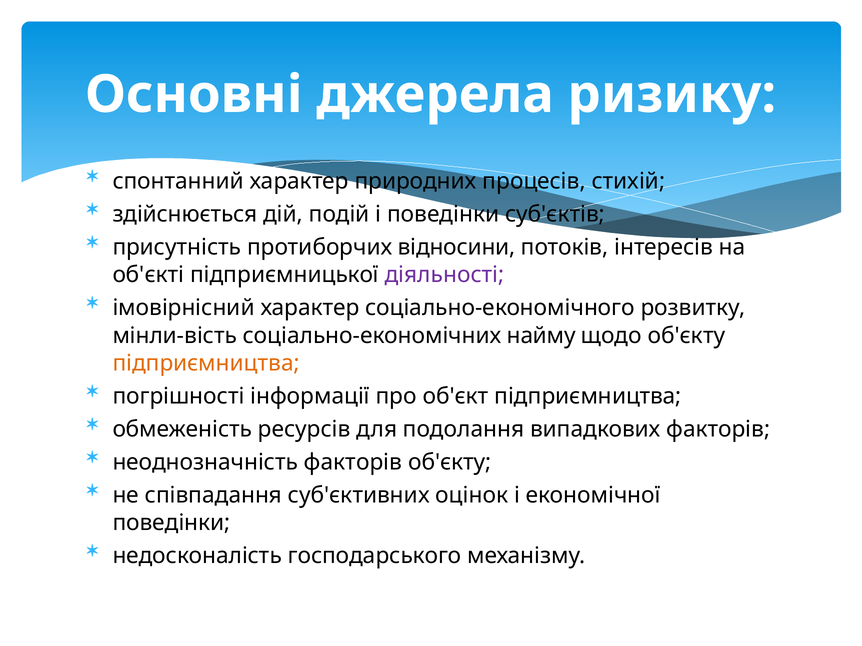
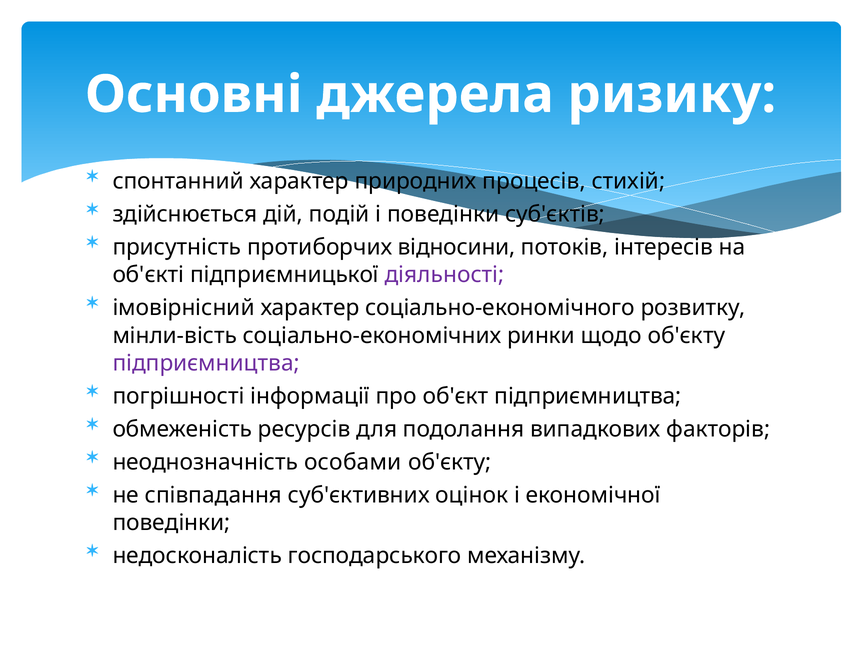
найму: найму -> ринки
підприємництва at (206, 364) colour: orange -> purple
неоднозначність факторів: факторів -> особами
